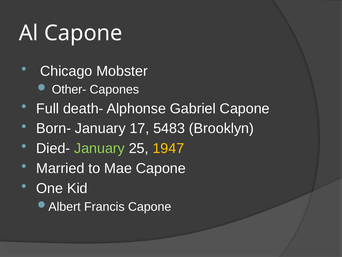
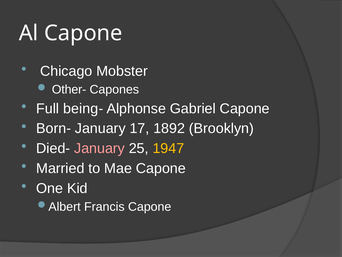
death-: death- -> being-
5483: 5483 -> 1892
January at (99, 148) colour: light green -> pink
